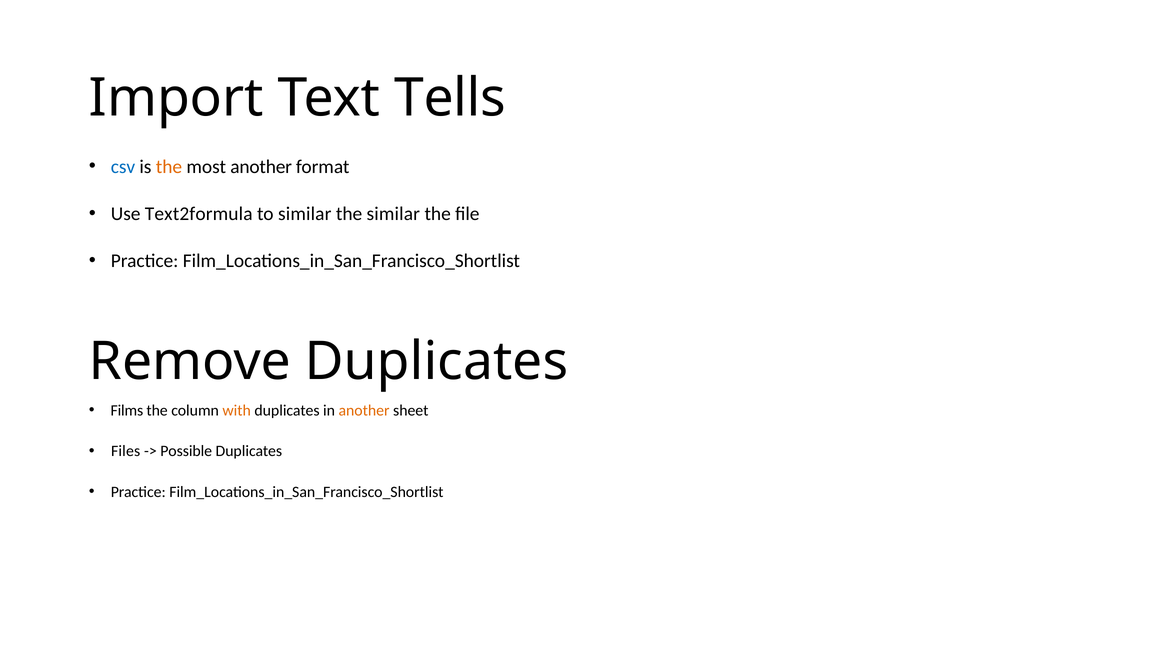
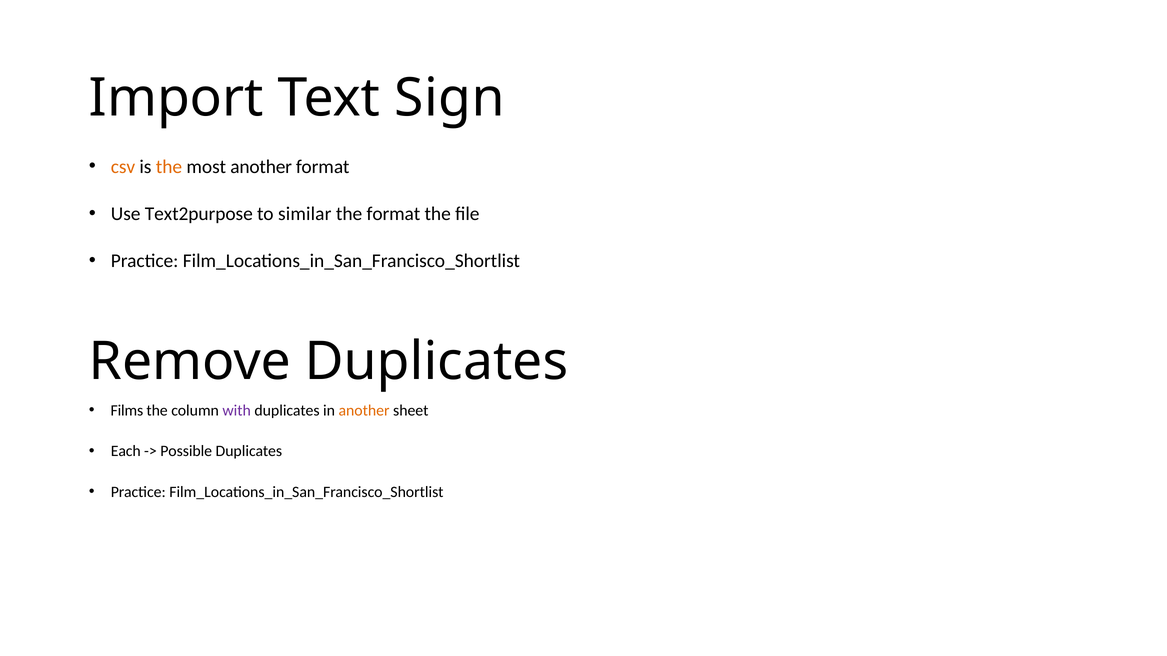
Tells: Tells -> Sign
csv colour: blue -> orange
Text2formula: Text2formula -> Text2purpose
the similar: similar -> format
with colour: orange -> purple
Files: Files -> Each
